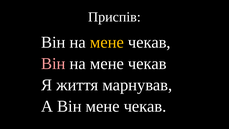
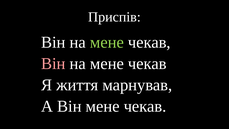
мене at (107, 42) colour: yellow -> light green
